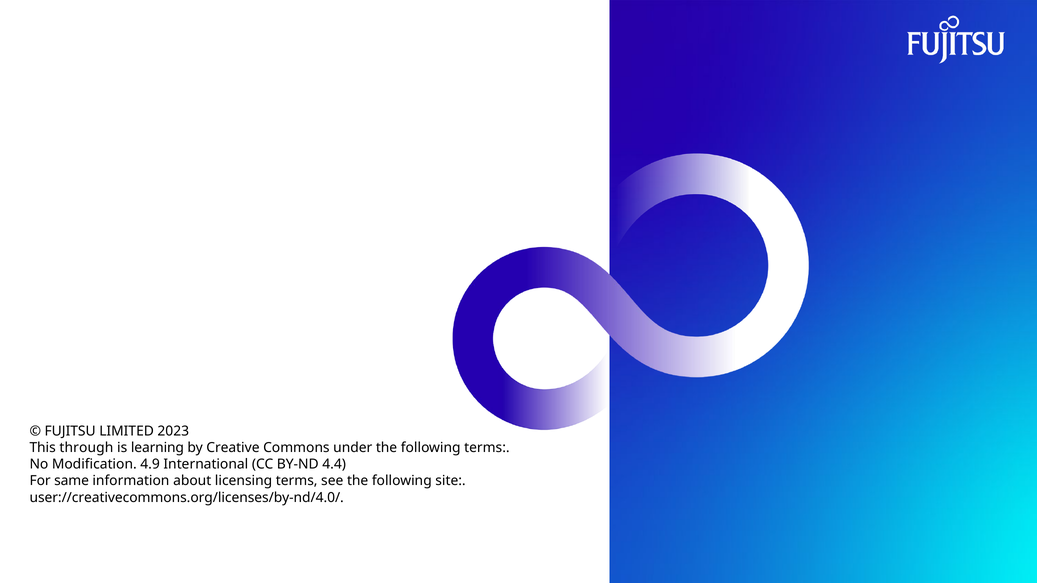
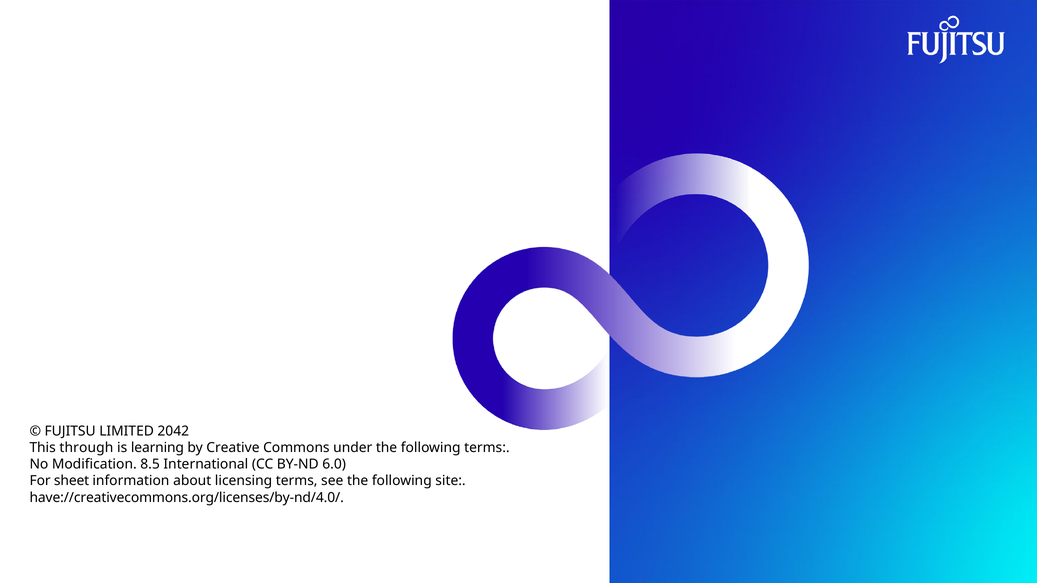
2023: 2023 -> 2042
4.9: 4.9 -> 8.5
4.4: 4.4 -> 6.0
same: same -> sheet
user://creativecommons.org/licenses/by-nd/4.0/: user://creativecommons.org/licenses/by-nd/4.0/ -> have://creativecommons.org/licenses/by-nd/4.0/
